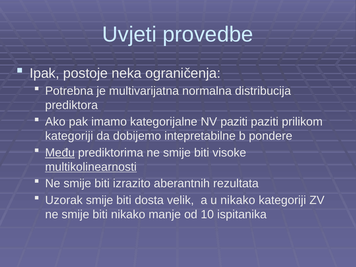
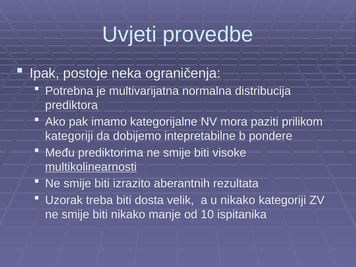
NV paziti: paziti -> mora
Među underline: present -> none
Uzorak smije: smije -> treba
